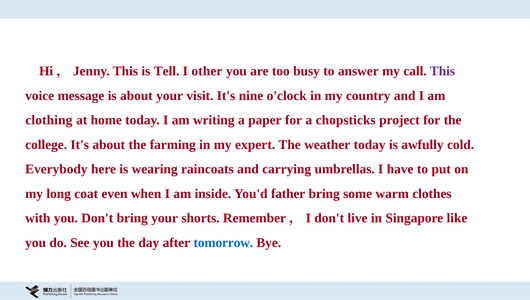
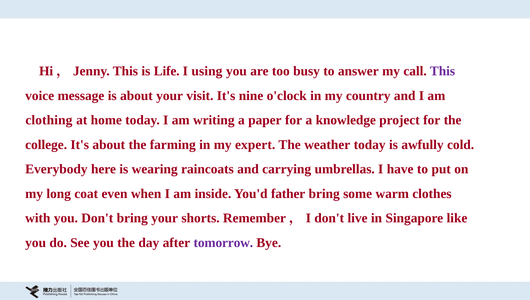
Tell: Tell -> Life
other: other -> using
chopsticks: chopsticks -> knowledge
tomorrow colour: blue -> purple
